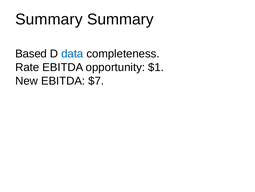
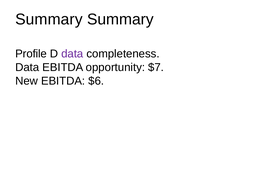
Based: Based -> Profile
data at (72, 53) colour: blue -> purple
Rate at (27, 67): Rate -> Data
$1: $1 -> $7
$7: $7 -> $6
